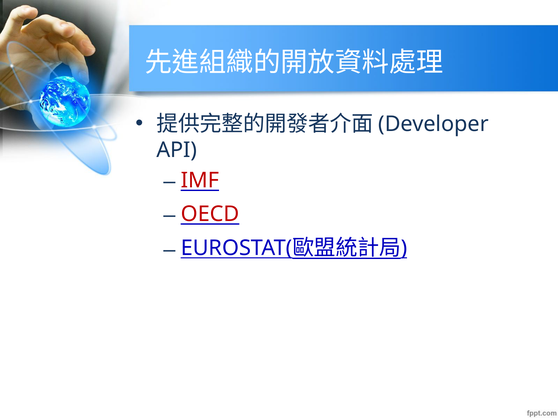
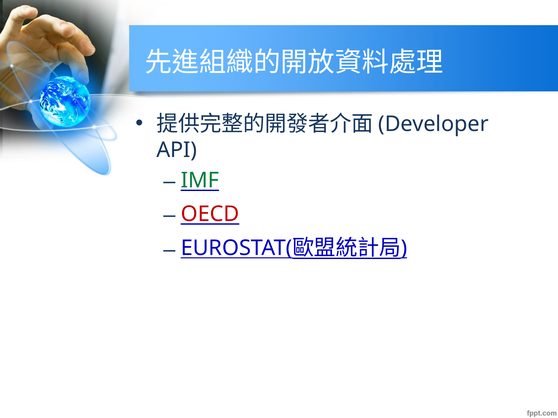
IMF colour: red -> green
